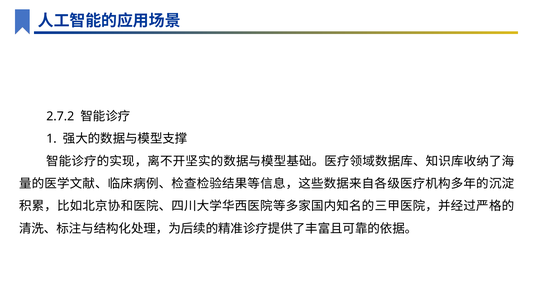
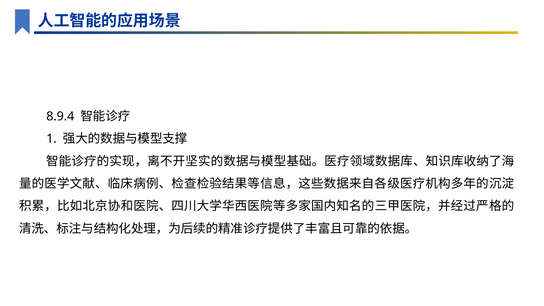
2.7.2: 2.7.2 -> 8.9.4
